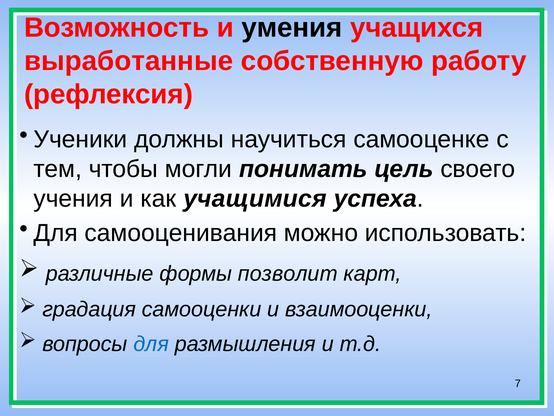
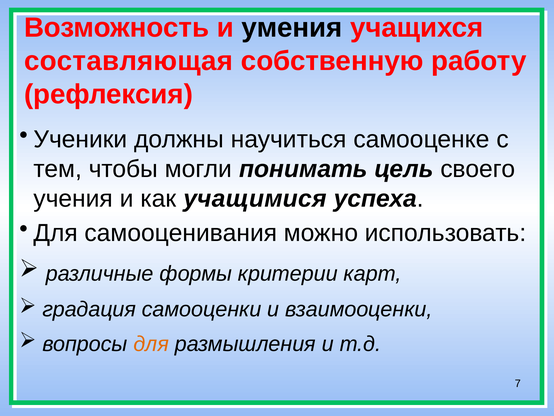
выработанные: выработанные -> составляющая
позволит: позволит -> критерии
для at (151, 344) colour: blue -> orange
